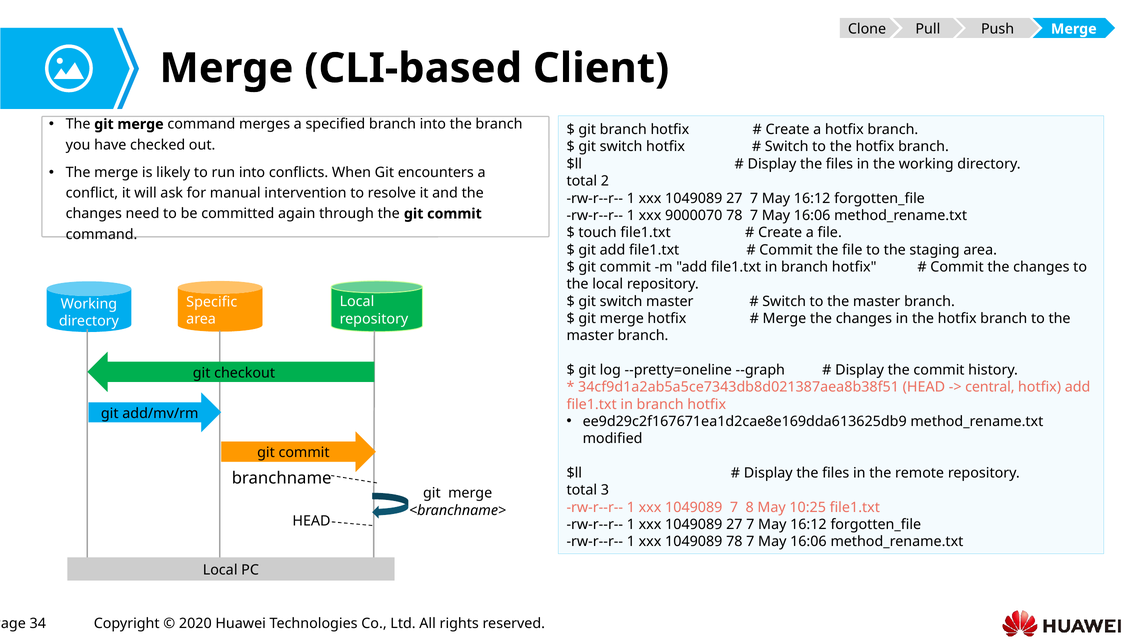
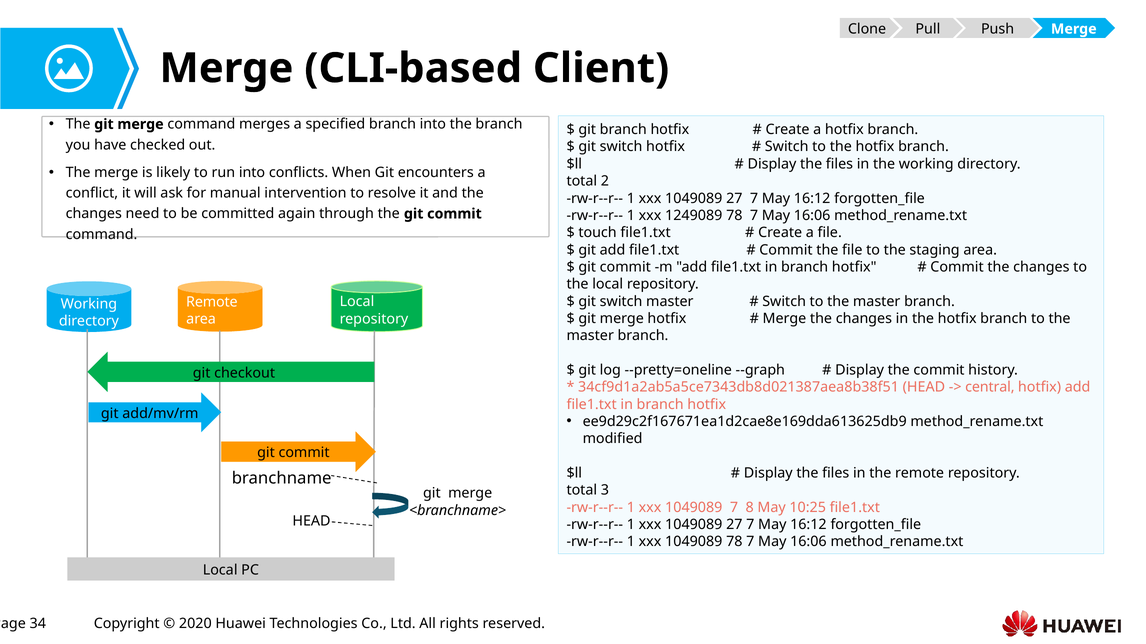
9000070: 9000070 -> 1249089
Specific at (212, 302): Specific -> Remote
